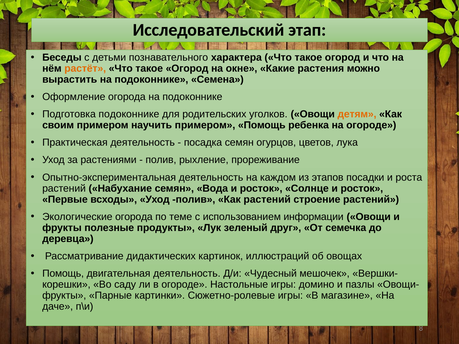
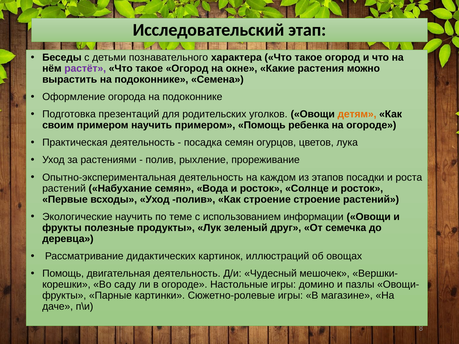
растёт colour: orange -> purple
Подготовка подоконнике: подоконнике -> презентаций
Как растений: растений -> строение
Экологические огорода: огорода -> научить
